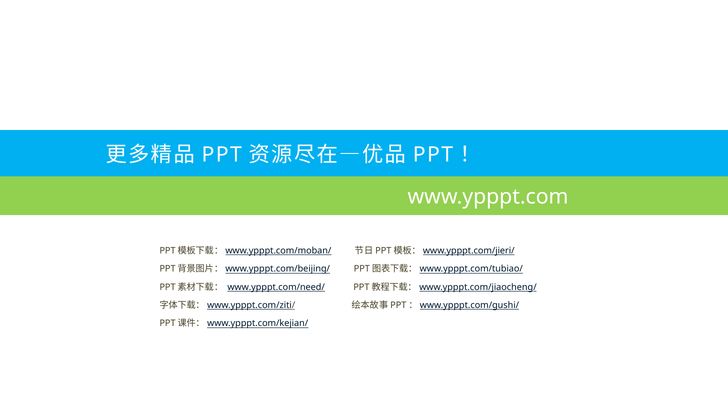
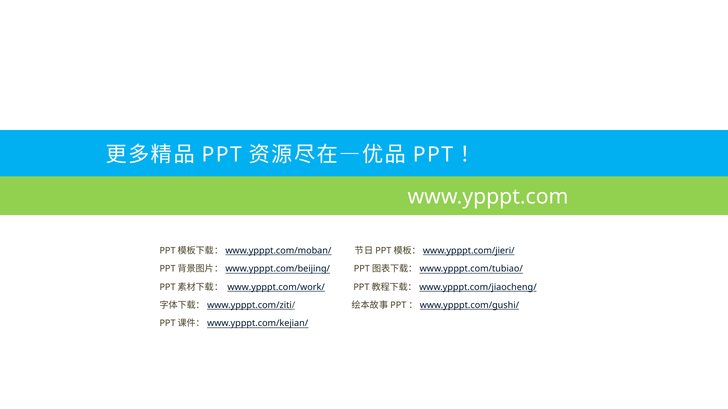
www.ypppt.com/need/: www.ypppt.com/need/ -> www.ypppt.com/work/
